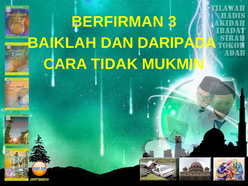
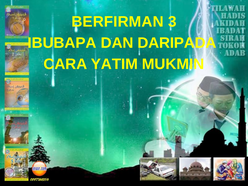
BAIKLAH: BAIKLAH -> IBUBAPA
TIDAK: TIDAK -> YATIM
